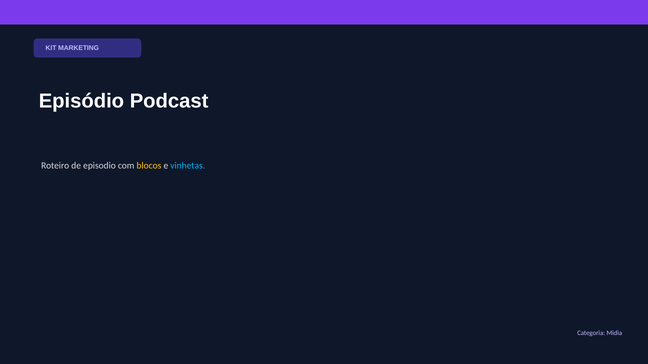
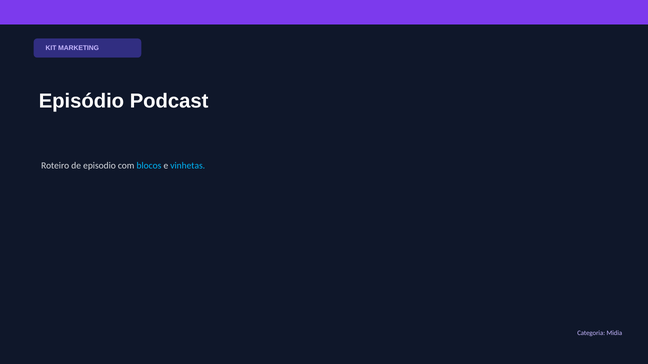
blocos colour: yellow -> light blue
